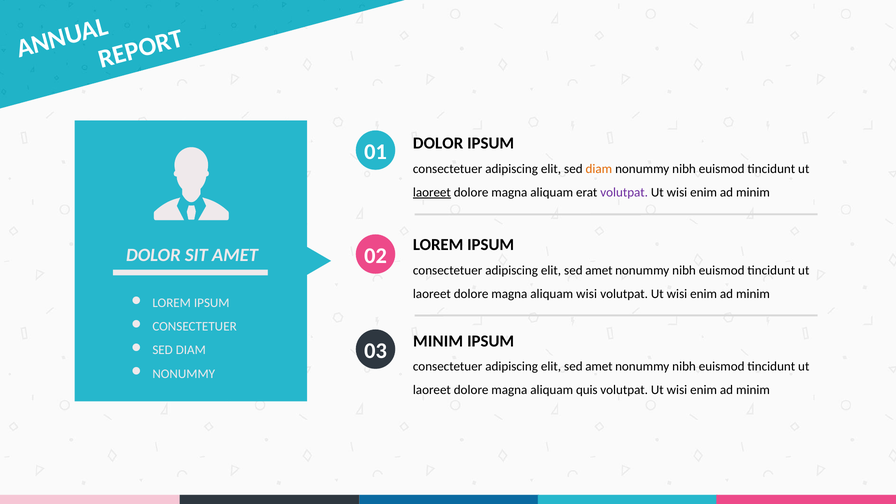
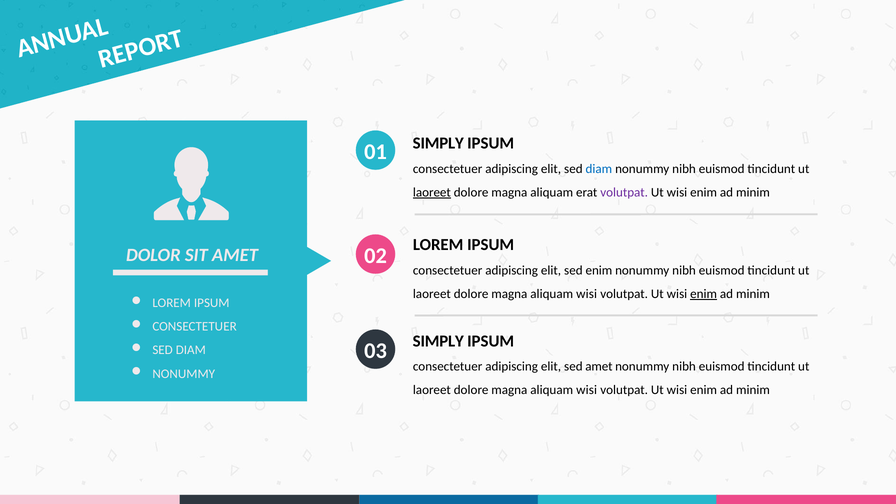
DOLOR at (438, 143): DOLOR -> SIMPLY
diam at (599, 169) colour: orange -> blue
amet at (599, 270): amet -> enim
enim at (704, 294) underline: none -> present
MINIM at (438, 341): MINIM -> SIMPLY
quis at (587, 390): quis -> wisi
